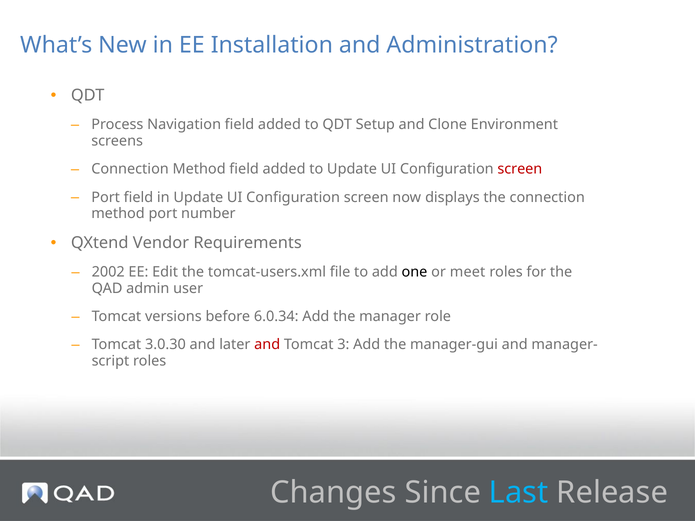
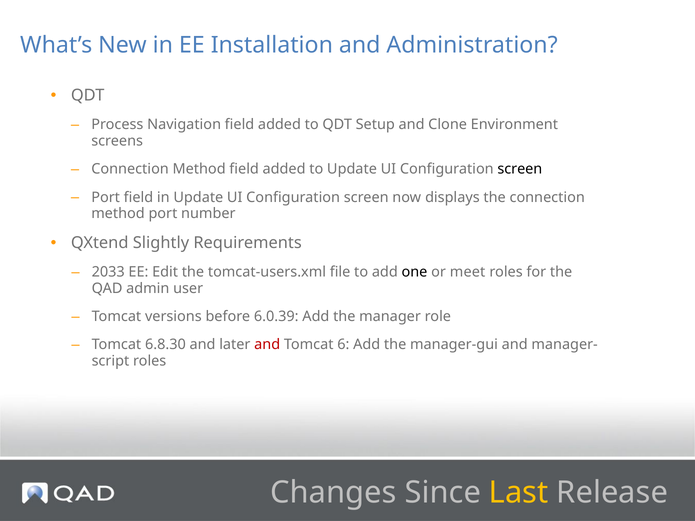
screen at (520, 169) colour: red -> black
Vendor: Vendor -> Slightly
2002: 2002 -> 2033
6.0.34: 6.0.34 -> 6.0.39
3.0.30: 3.0.30 -> 6.8.30
3: 3 -> 6
Last colour: light blue -> yellow
